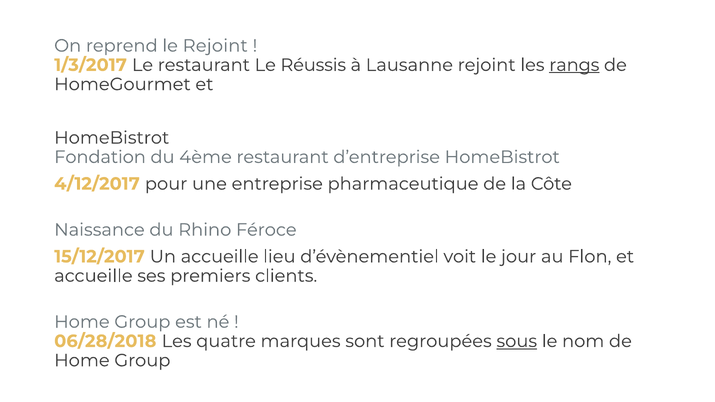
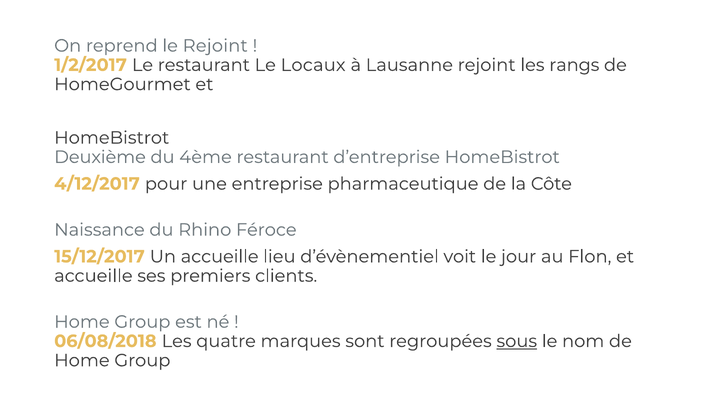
1/3/2017: 1/3/2017 -> 1/2/2017
Réussis: Réussis -> Locaux
rangs underline: present -> none
Fondation: Fondation -> Deuxième
06/28/2018: 06/28/2018 -> 06/08/2018
